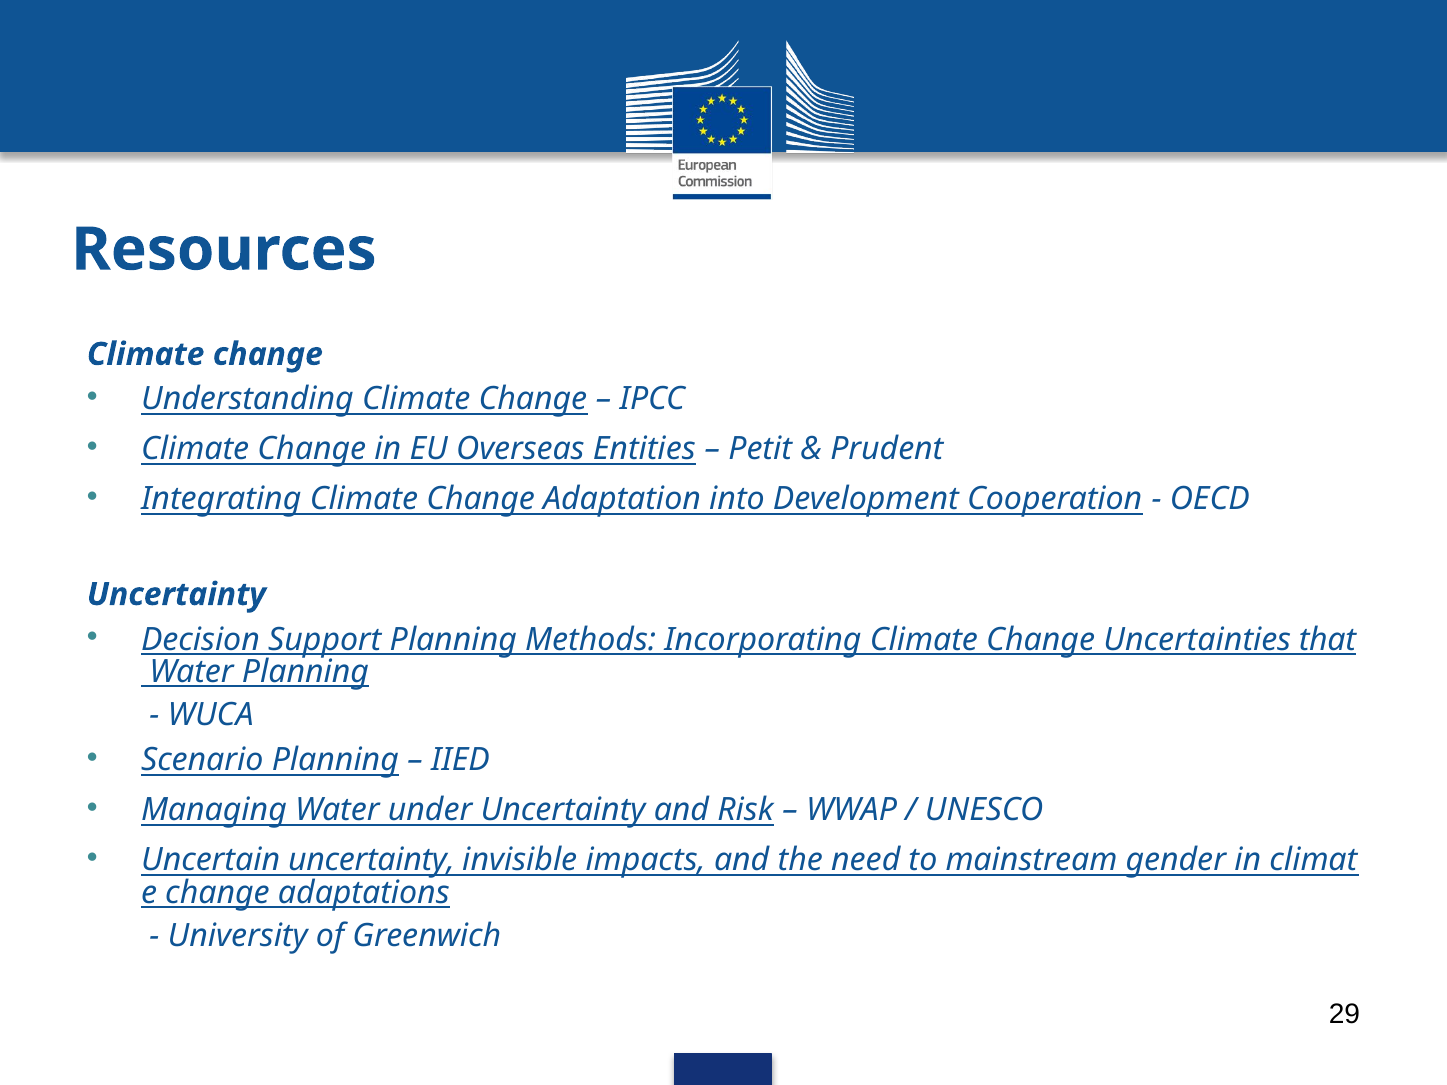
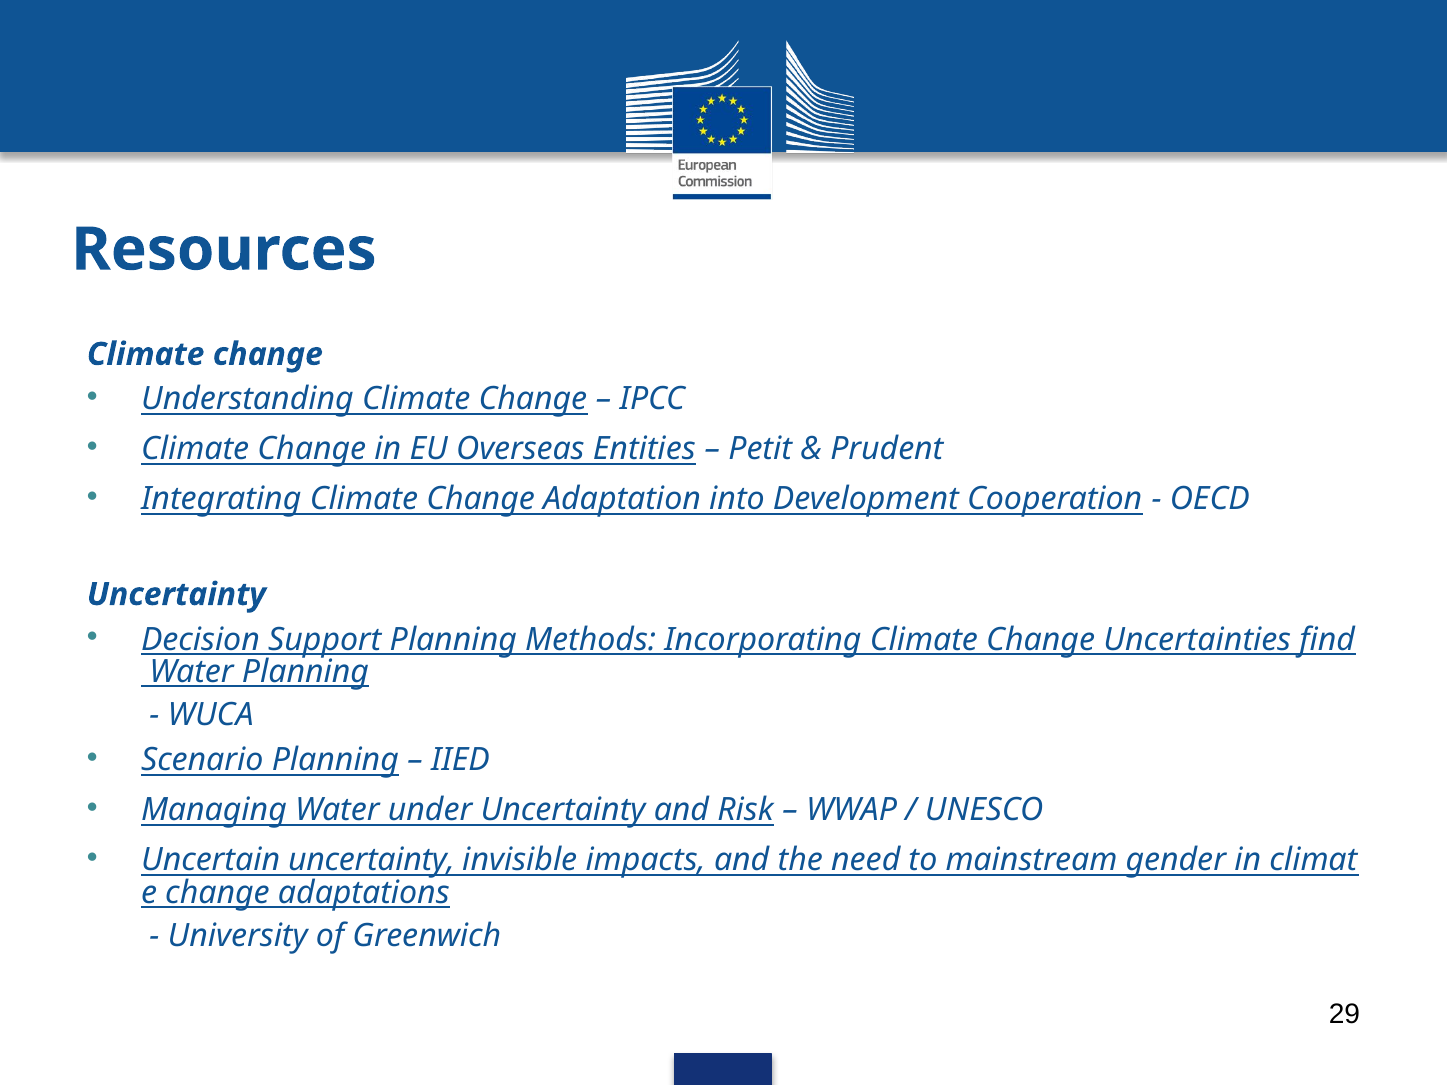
that: that -> find
